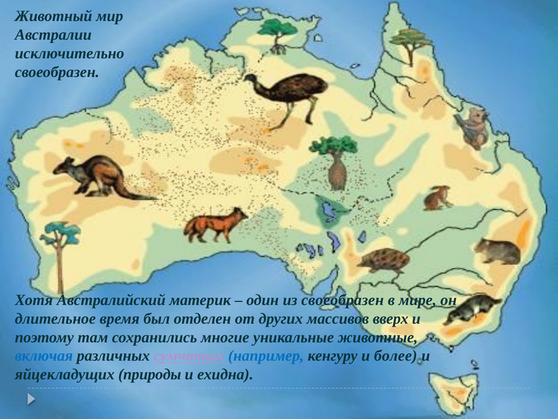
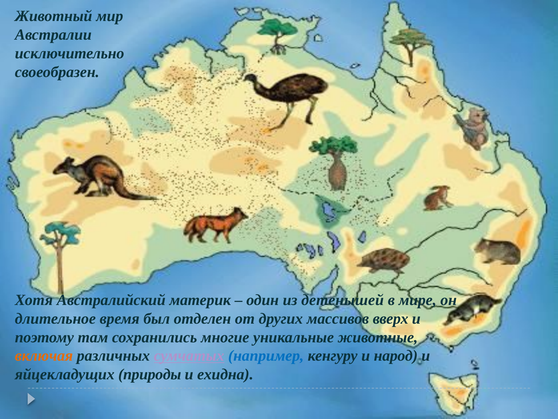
из своеобразен: своеобразен -> детенышей
включая colour: blue -> orange
более: более -> народ
